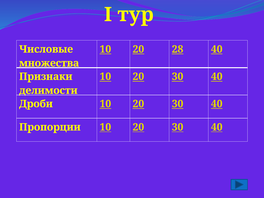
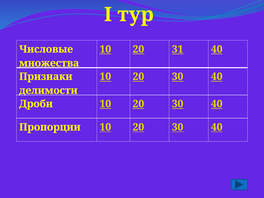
28: 28 -> 31
